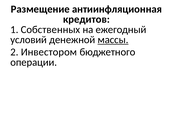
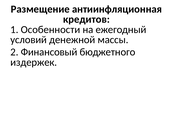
Собственных: Собственных -> Особенности
массы underline: present -> none
Инвестором: Инвестором -> Финансовый
операции: операции -> издержек
